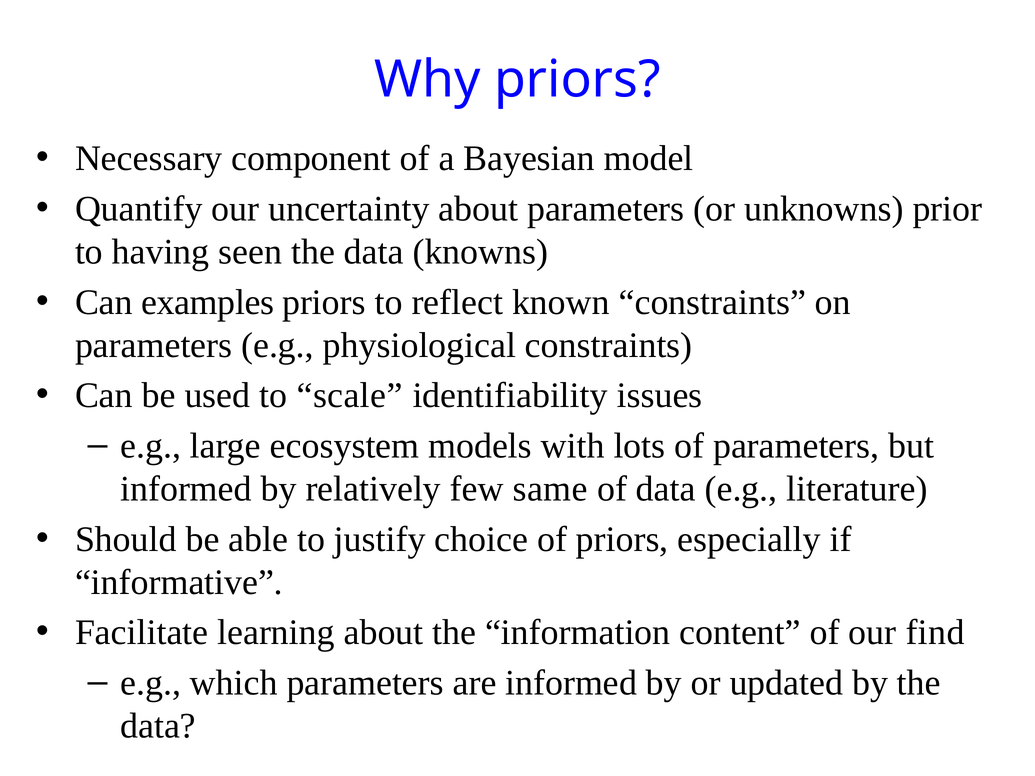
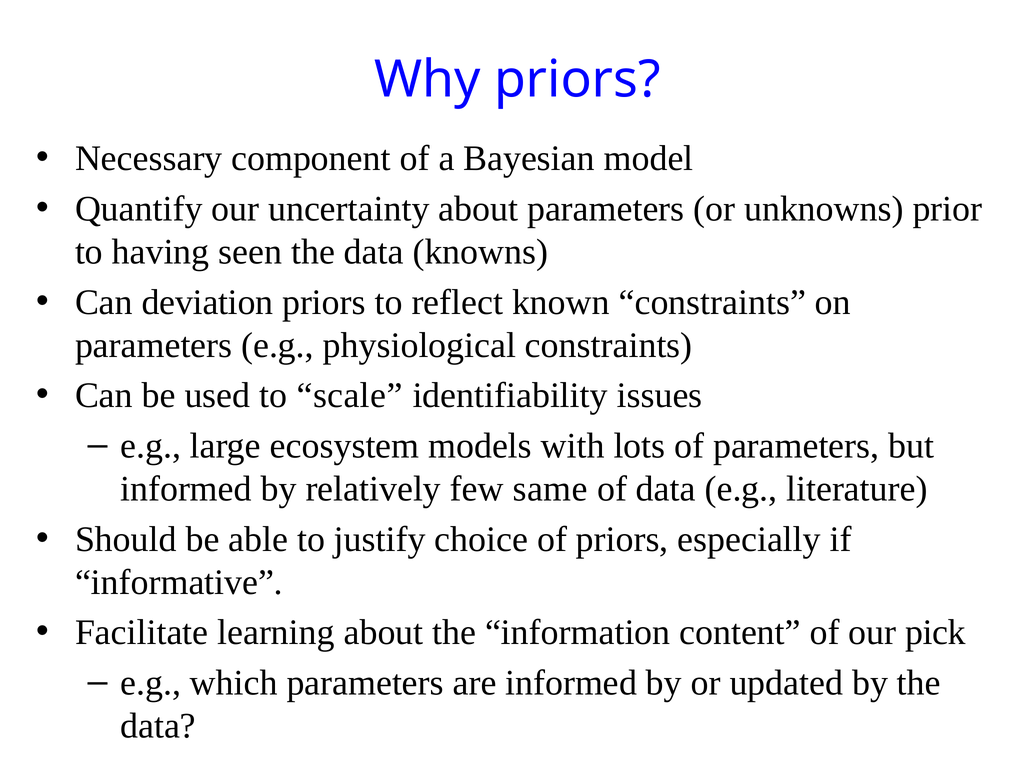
examples: examples -> deviation
find: find -> pick
